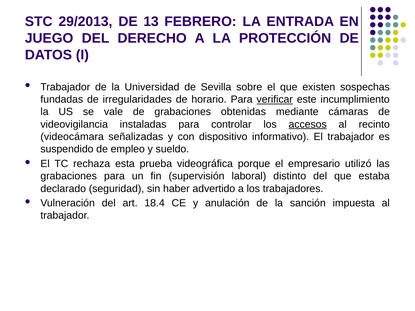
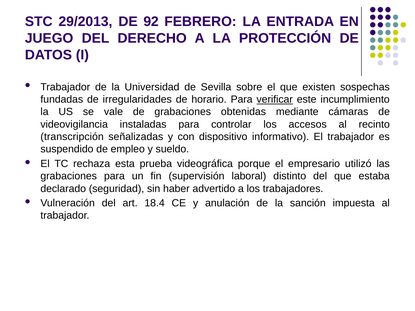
13: 13 -> 92
accesos underline: present -> none
videocámara: videocámara -> transcripción
